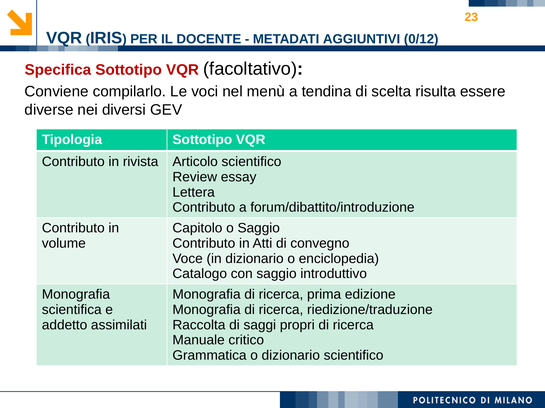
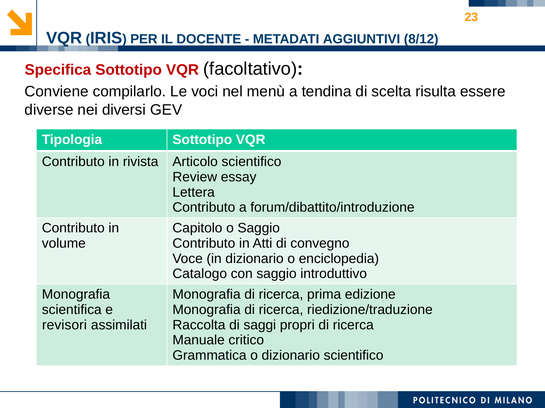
0/12: 0/12 -> 8/12
addetto: addetto -> revisori
